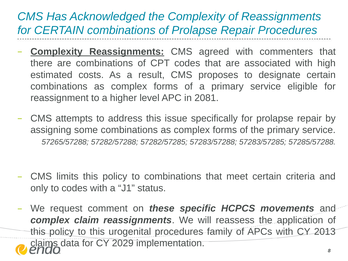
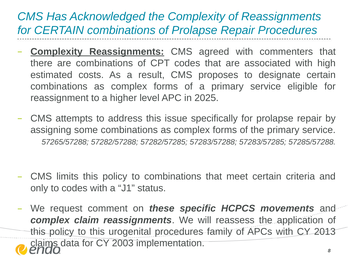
2081: 2081 -> 2025
2029: 2029 -> 2003
